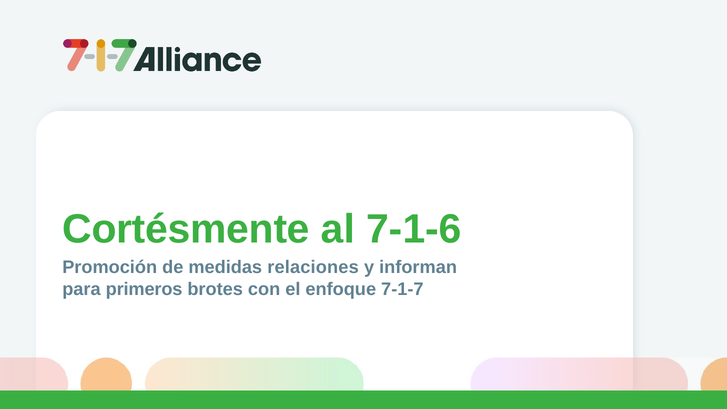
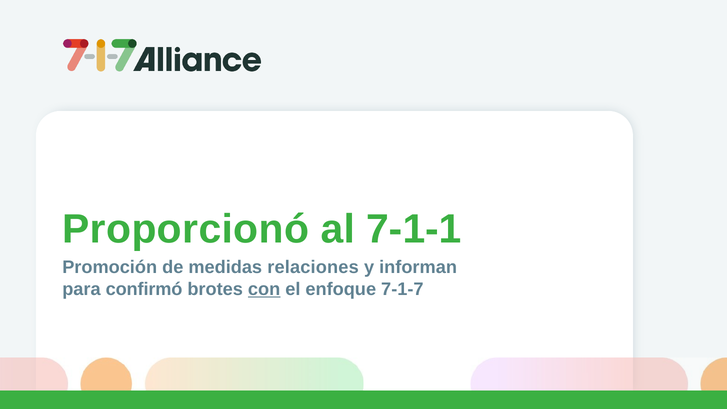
Cortésmente: Cortésmente -> Proporcionó
7-1-6: 7-1-6 -> 7-1-1
primeros: primeros -> confirmó
con underline: none -> present
